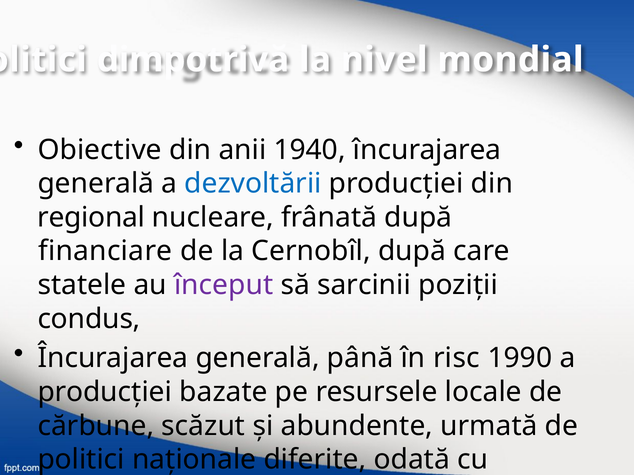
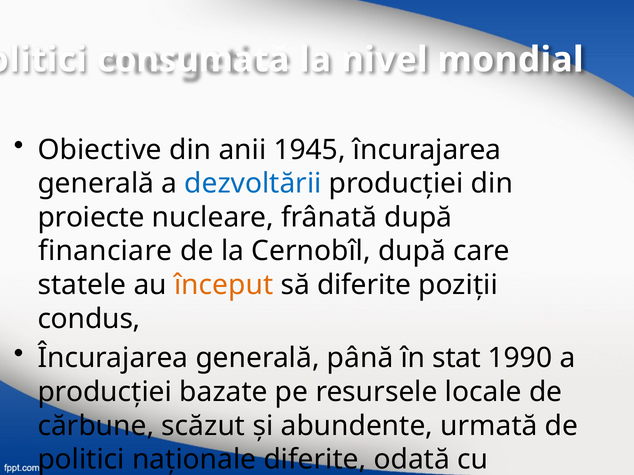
dimpotrivă: dimpotrivă -> consumată
1940: 1940 -> 1945
regional: regional -> proiecte
început colour: purple -> orange
să sarcinii: sarcinii -> diferite
risc: risc -> stat
